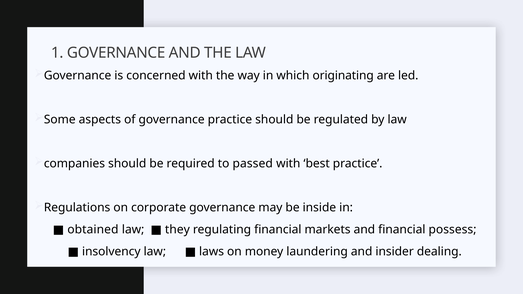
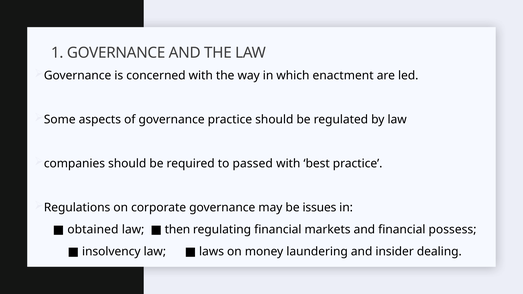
originating: originating -> enactment
inside: inside -> issues
they: they -> then
